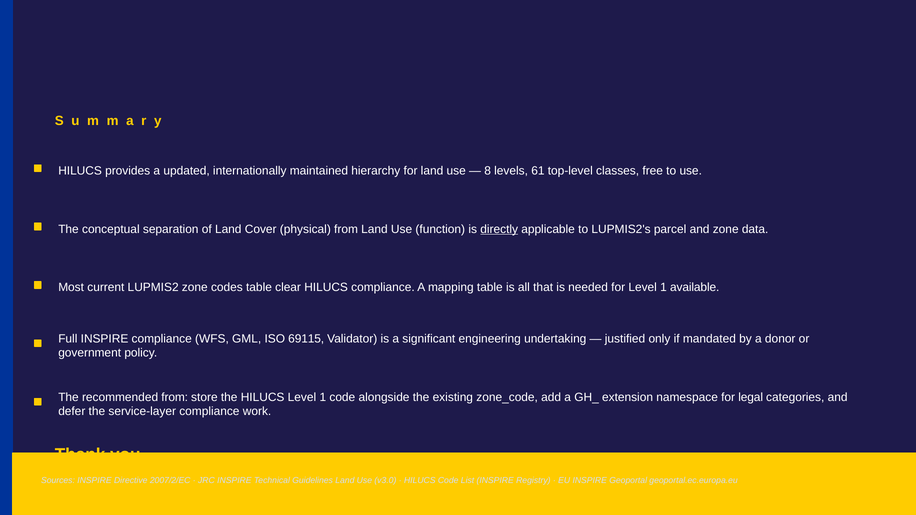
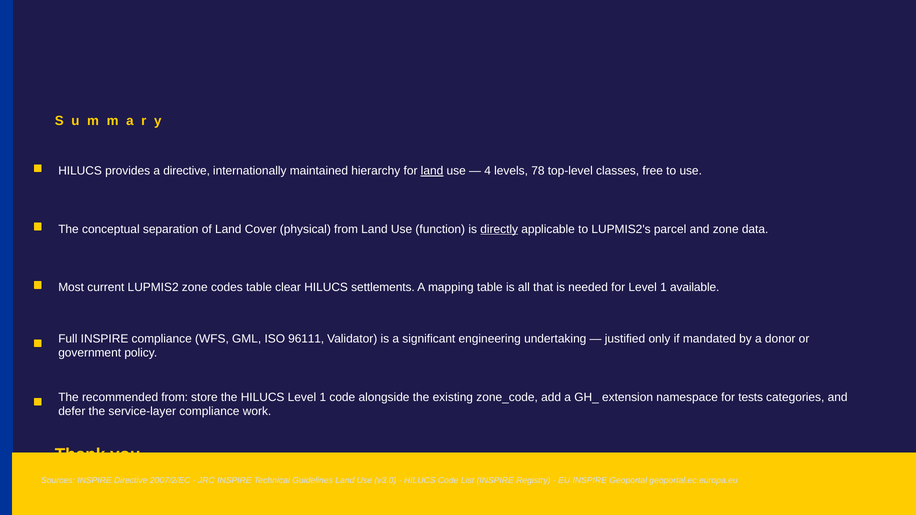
a updated: updated -> directive
land at (432, 171) underline: none -> present
8: 8 -> 4
61: 61 -> 78
HILUCS compliance: compliance -> settlements
69115: 69115 -> 96111
legal: legal -> tests
